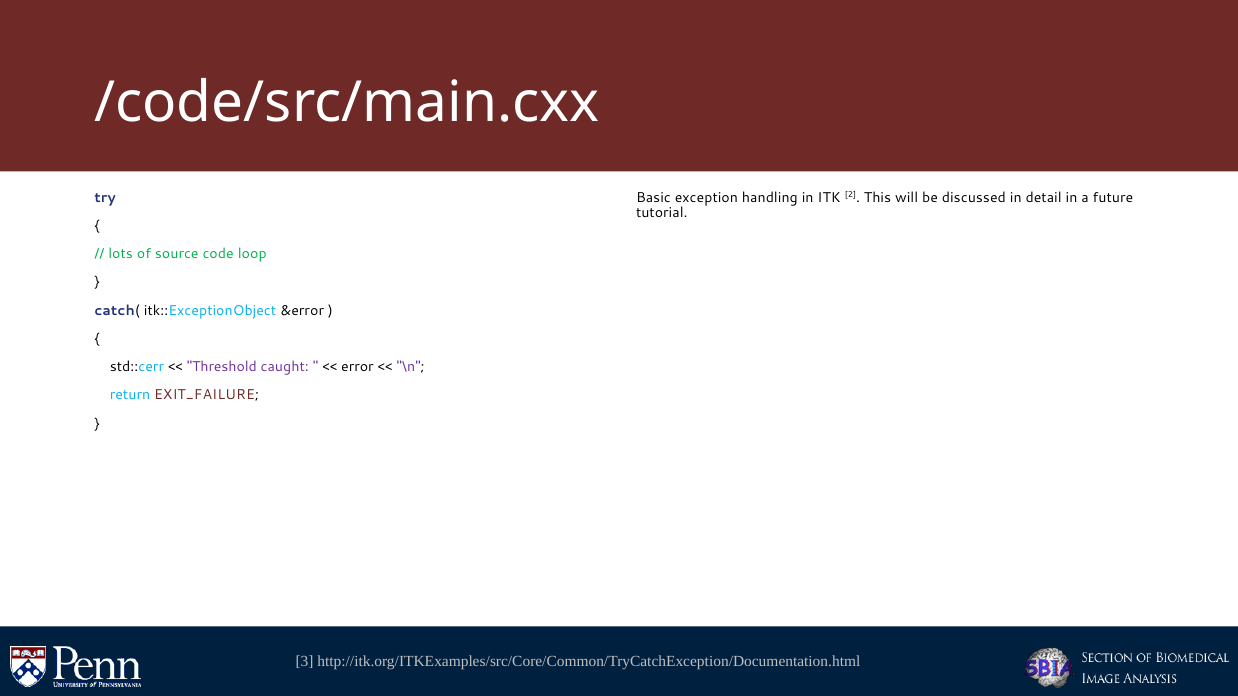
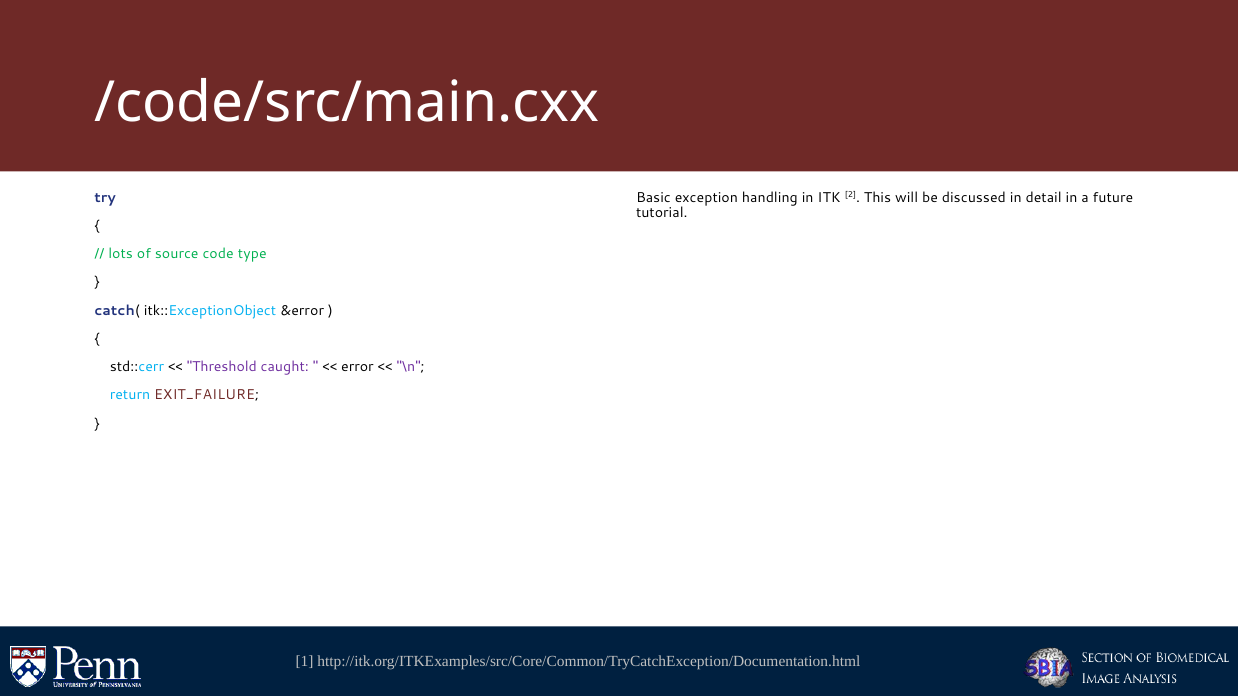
loop: loop -> type
3: 3 -> 1
